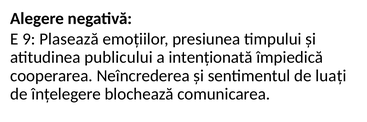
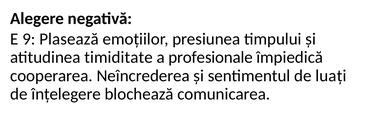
publicului: publicului -> timiditate
intenționată: intenționată -> profesionale
